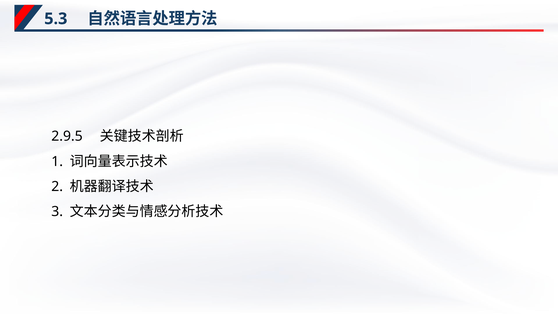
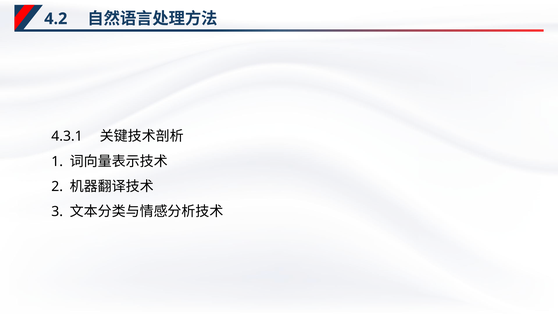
5.3: 5.3 -> 4.2
2.9.5: 2.9.5 -> 4.3.1
